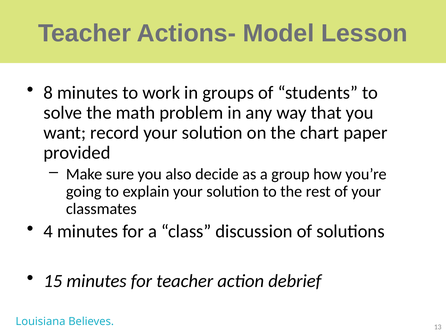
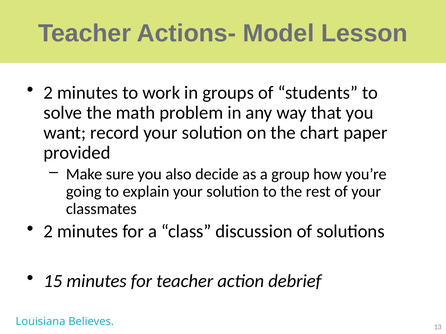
8 at (48, 93): 8 -> 2
4 at (48, 232): 4 -> 2
